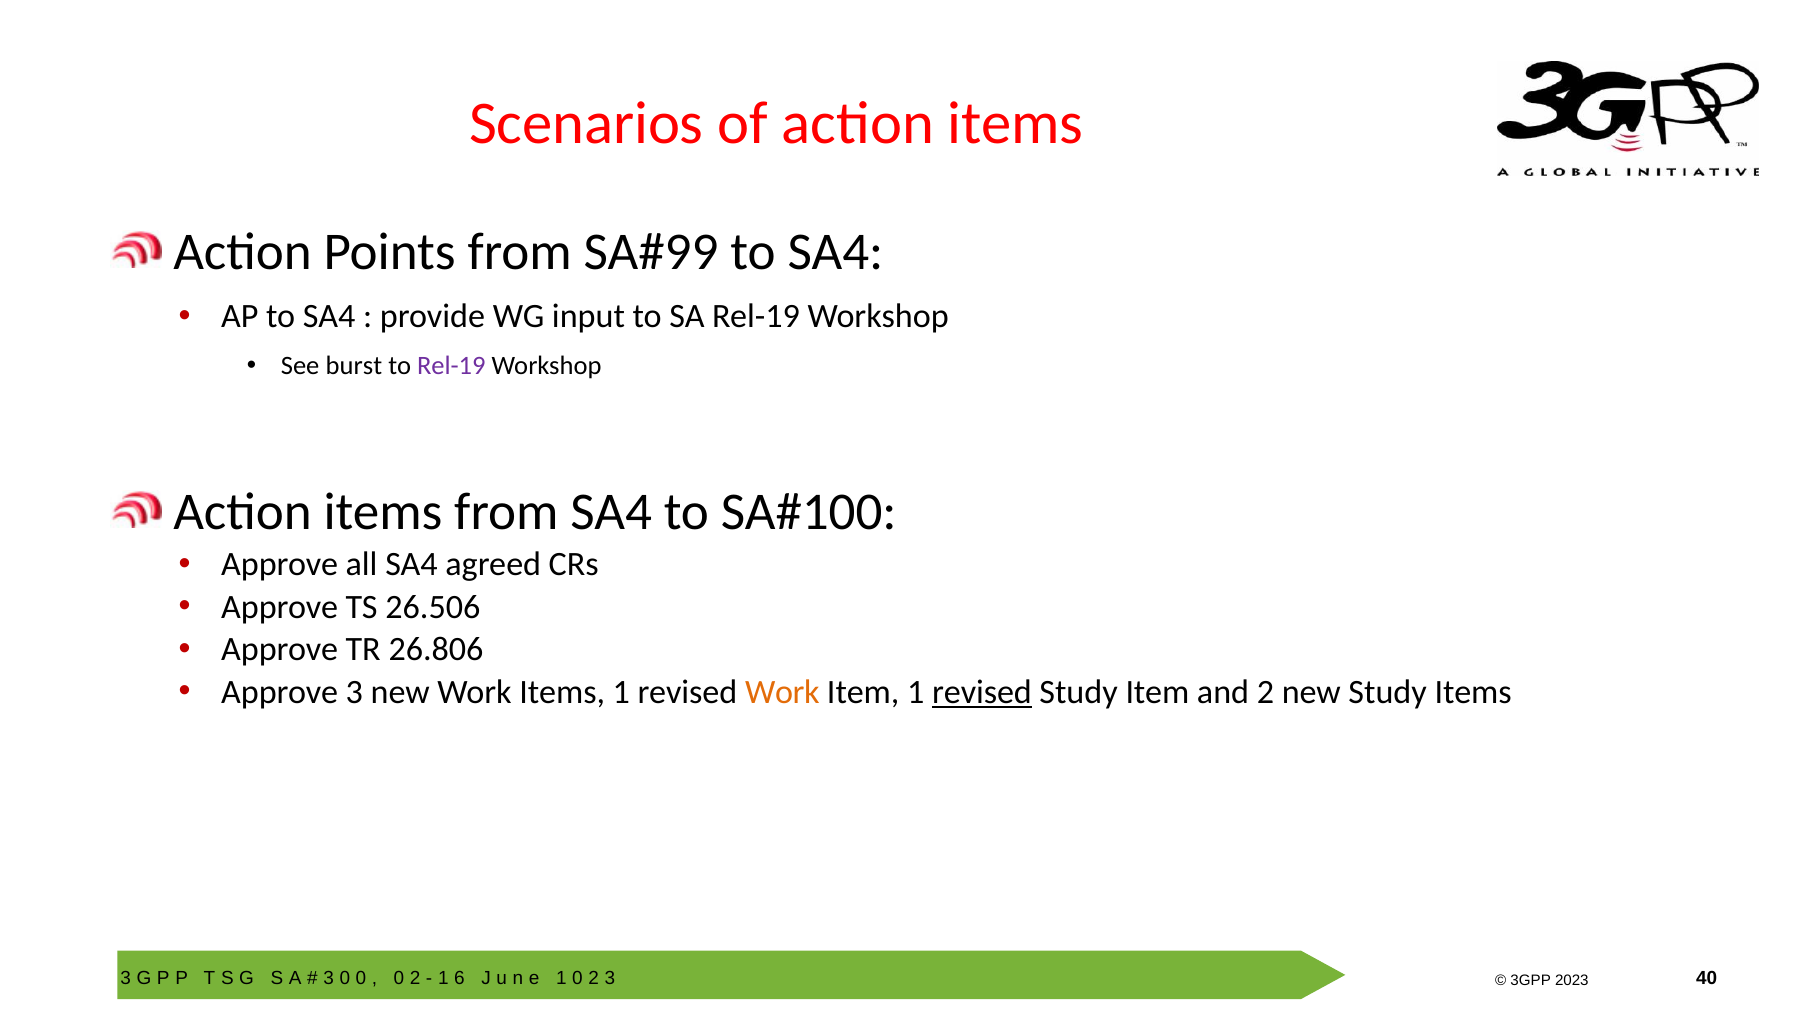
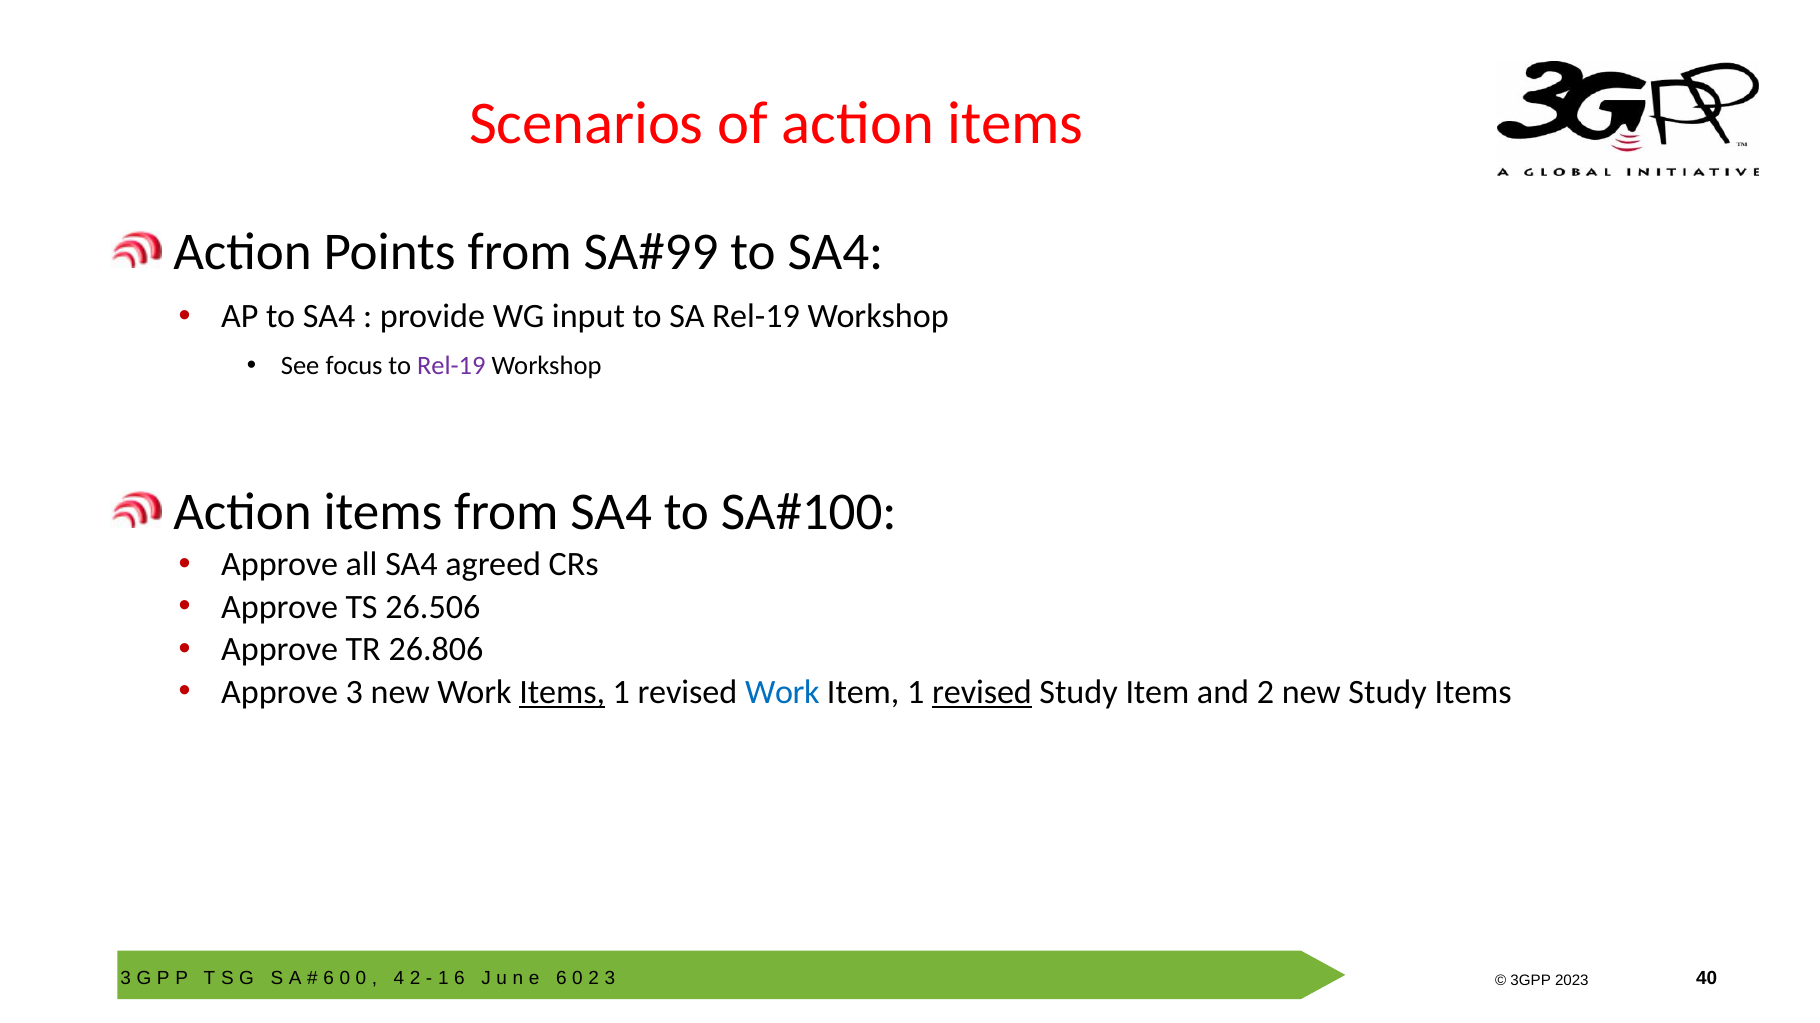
burst: burst -> focus
Items at (562, 693) underline: none -> present
Work at (782, 693) colour: orange -> blue
3 at (329, 979): 3 -> 6
0 at (399, 979): 0 -> 4
1 at (561, 979): 1 -> 6
